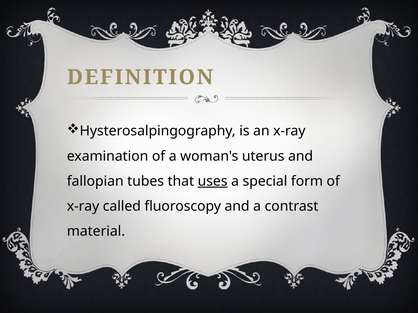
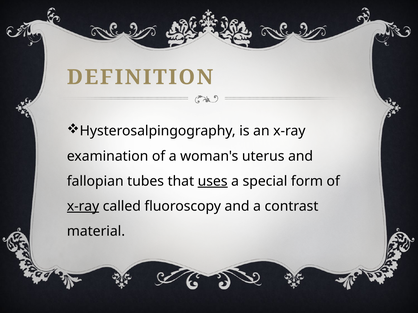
x-ray at (83, 206) underline: none -> present
